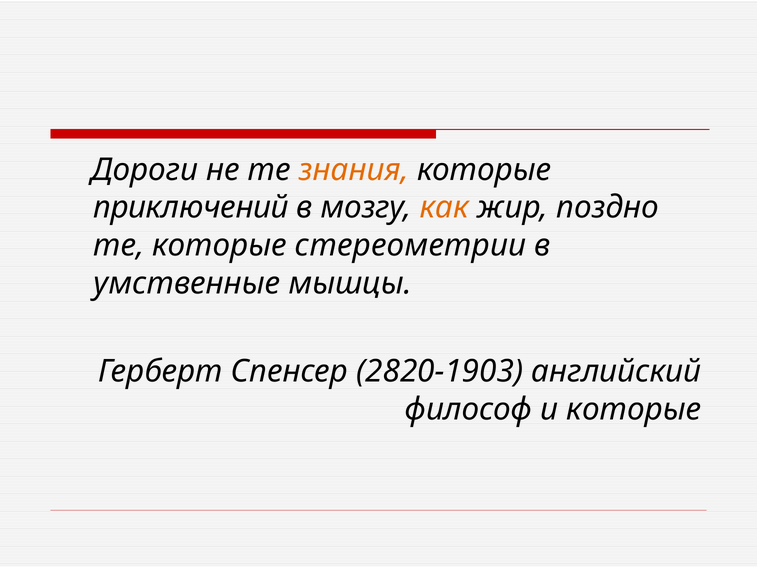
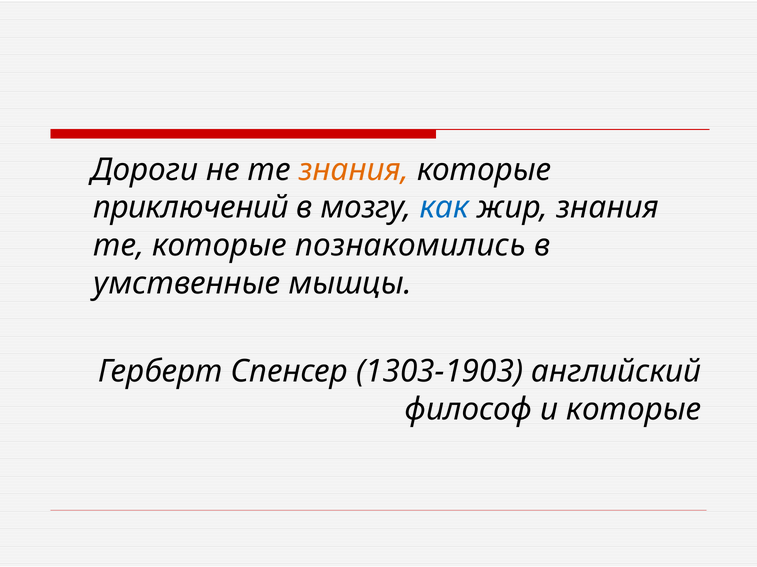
как colour: orange -> blue
жир поздно: поздно -> знания
стереометрии: стереометрии -> познакомились
2820-1903: 2820-1903 -> 1303-1903
